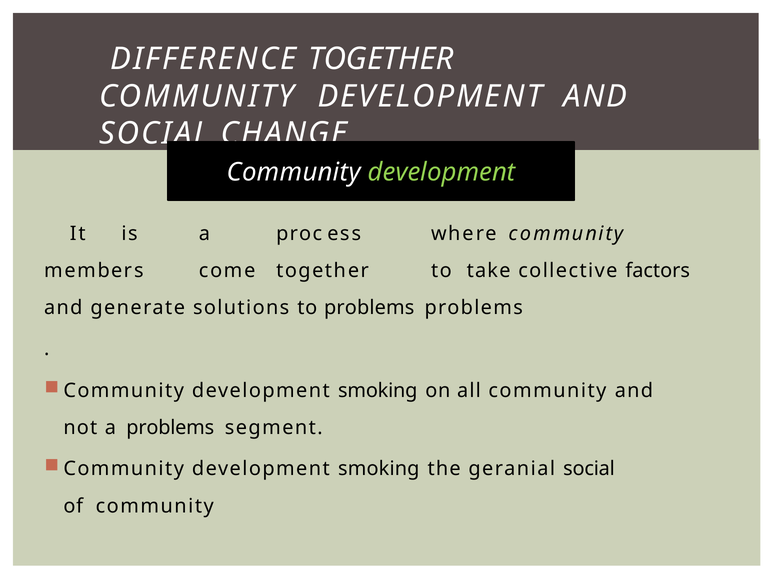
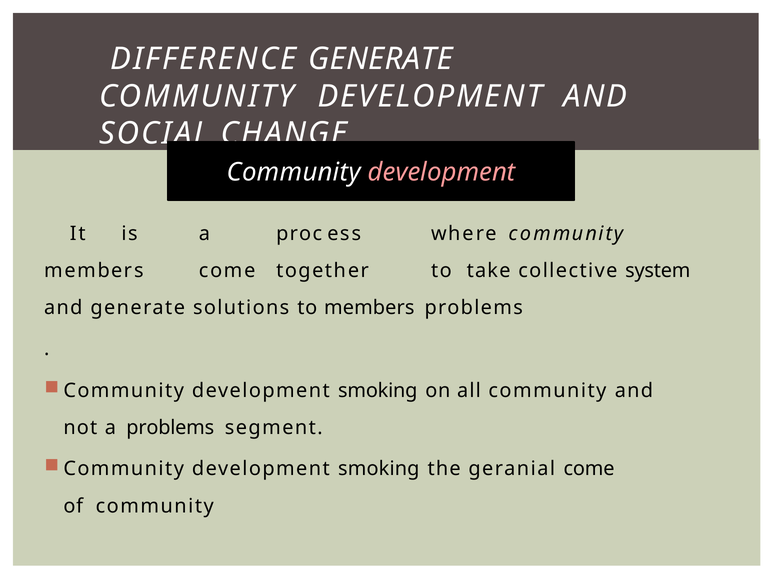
DIFFERENCE TOGETHER: TOGETHER -> GENERATE
development at (442, 172) colour: light green -> pink
factors: factors -> system
to problems: problems -> members
geranial social: social -> come
